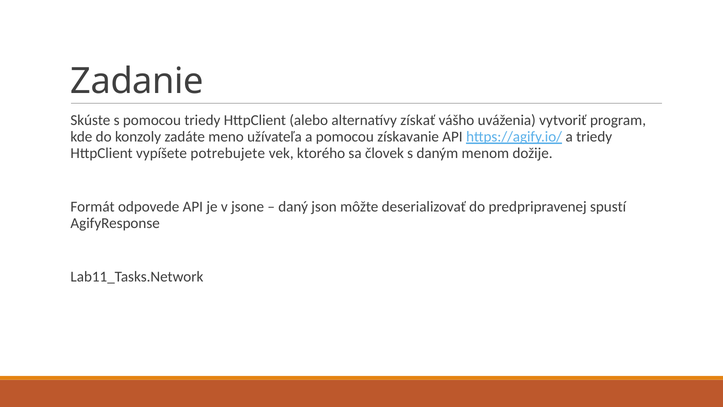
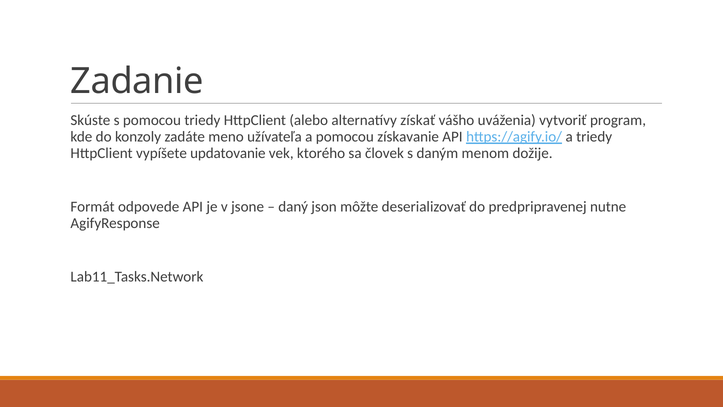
potrebujete: potrebujete -> updatovanie
spustí: spustí -> nutne
